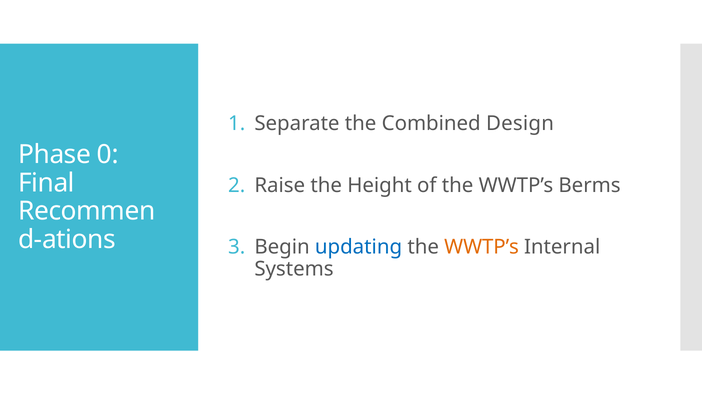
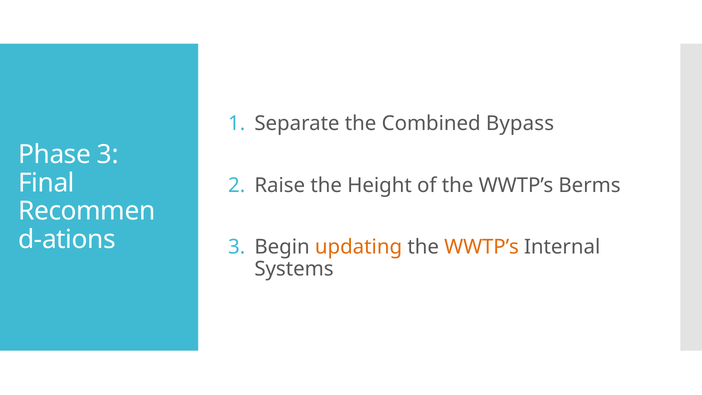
Design: Design -> Bypass
Phase 0: 0 -> 3
updating colour: blue -> orange
